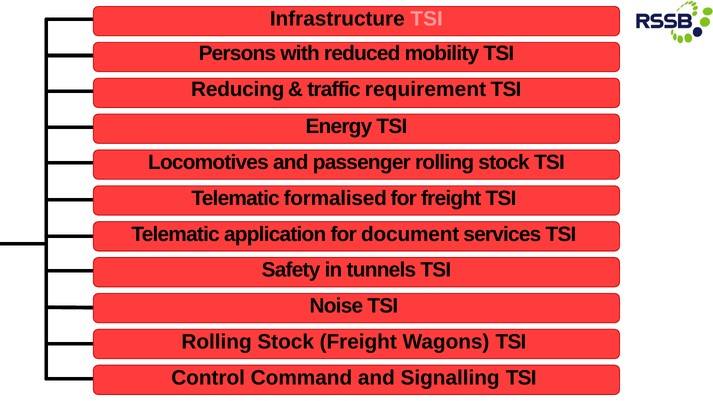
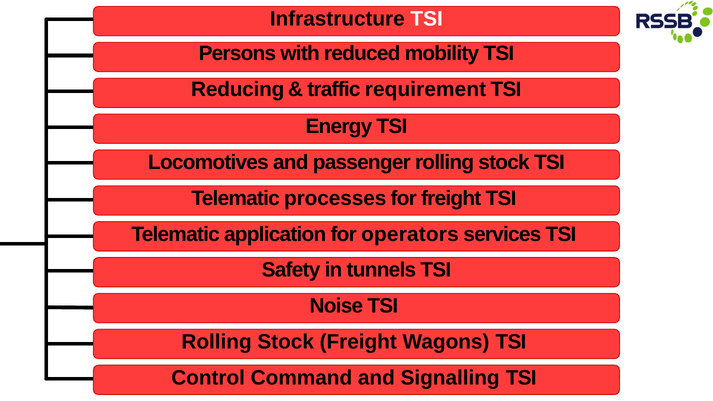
TSI at (427, 19) colour: pink -> white
formalised: formalised -> processes
document: document -> operators
